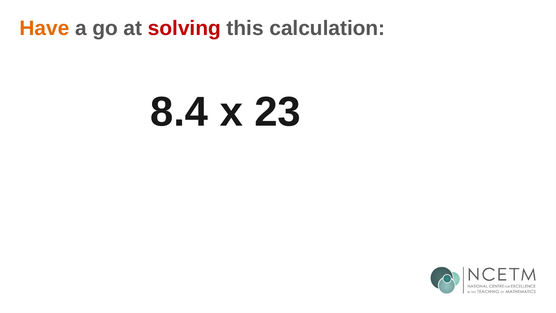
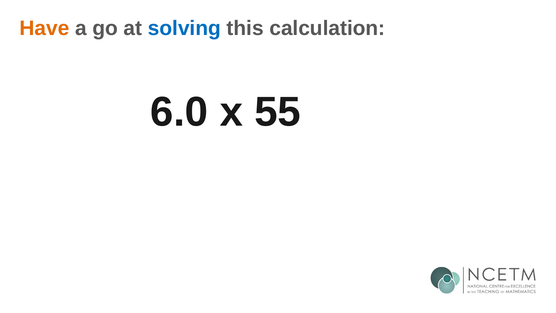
solving colour: red -> blue
8.4: 8.4 -> 6.0
23: 23 -> 55
